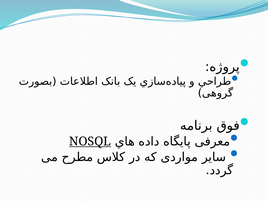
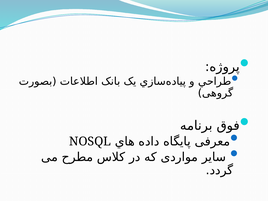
NOSQL underline: present -> none
